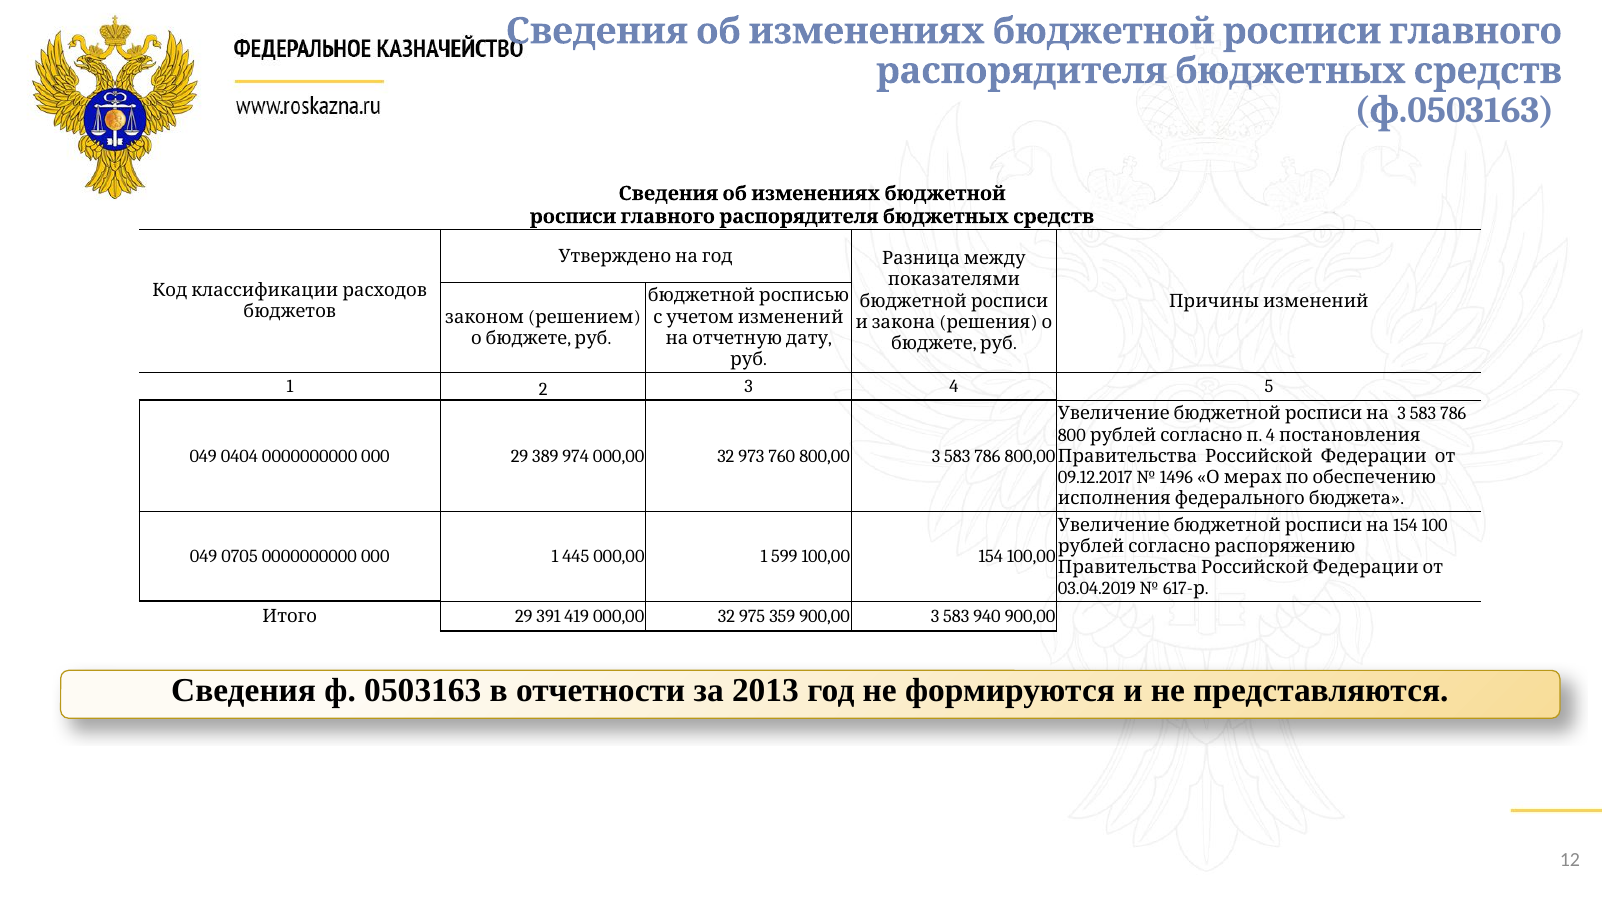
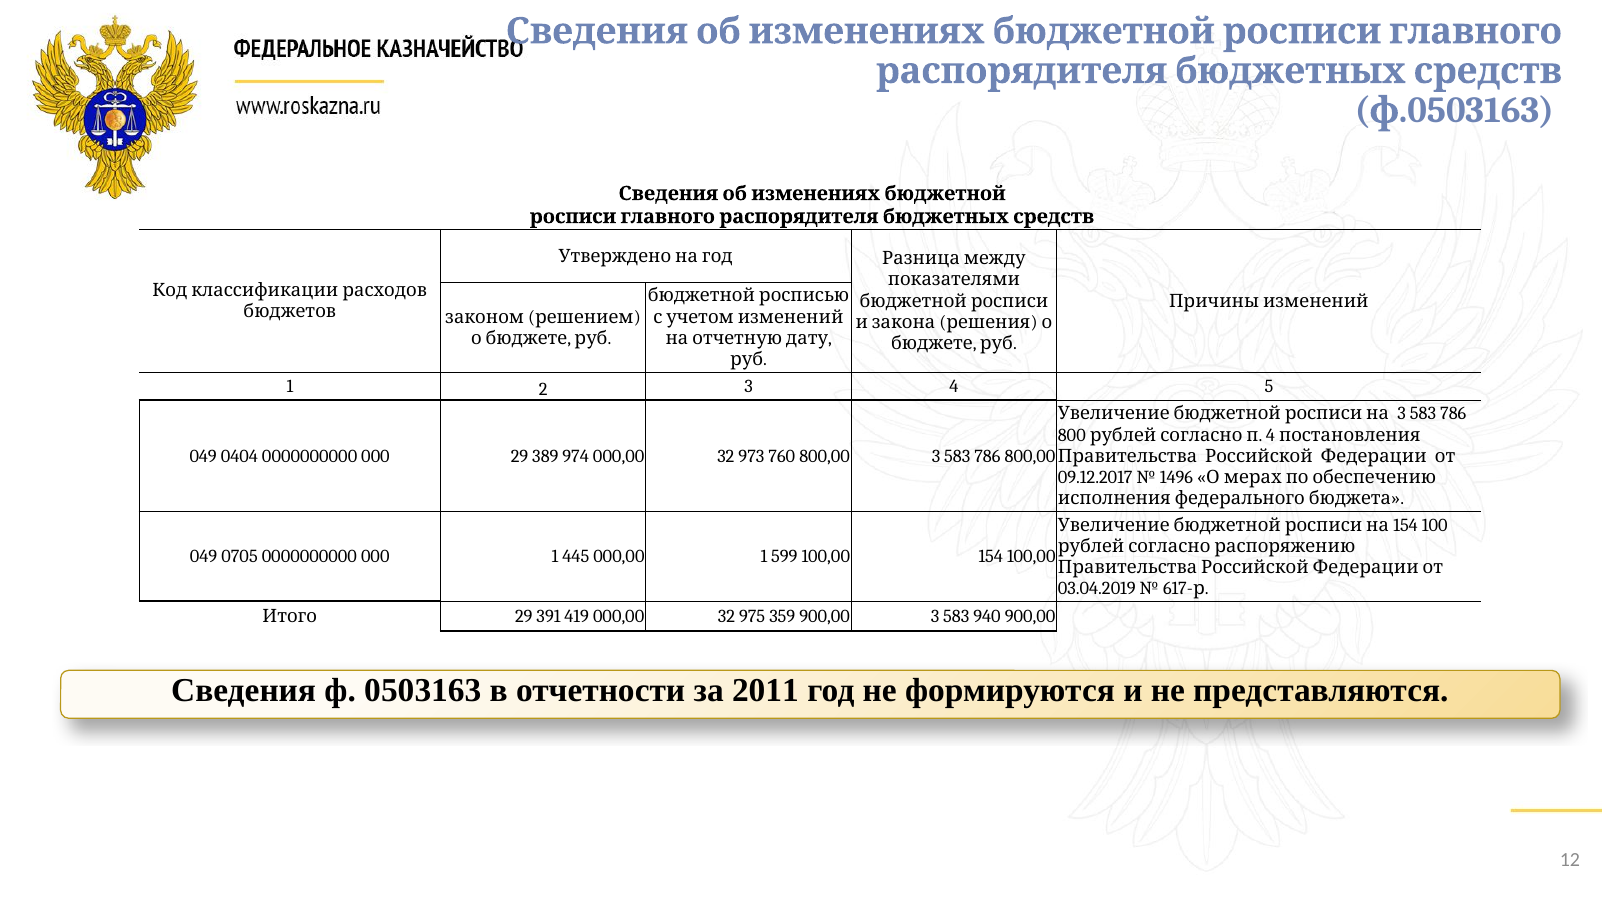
2013: 2013 -> 2011
